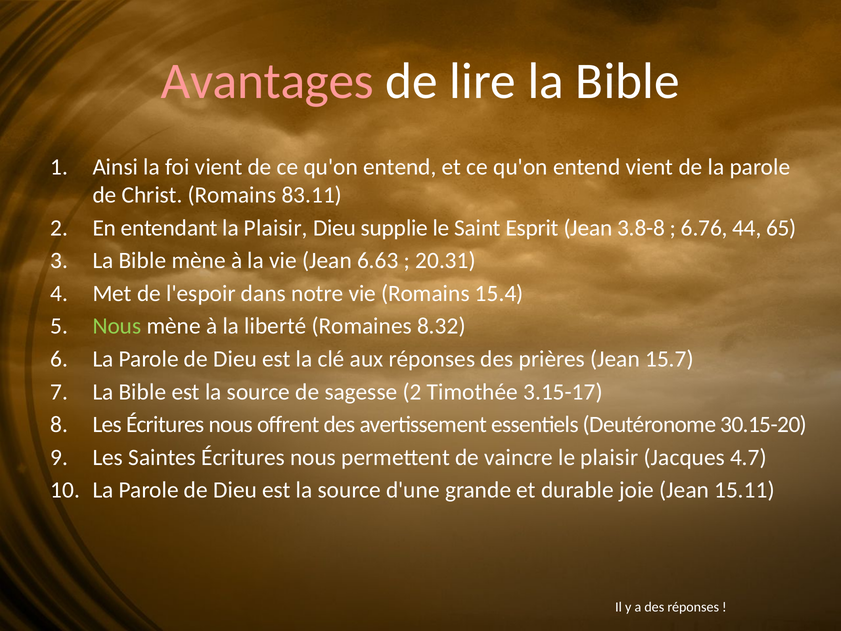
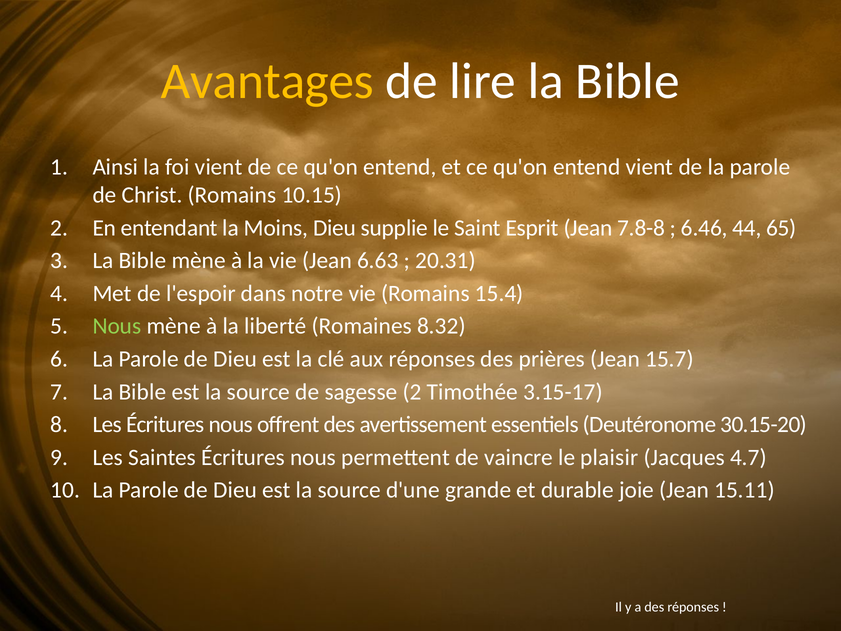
Avantages colour: pink -> yellow
83.11: 83.11 -> 10.15
la Plaisir: Plaisir -> Moins
3.8-8: 3.8-8 -> 7.8-8
6.76: 6.76 -> 6.46
